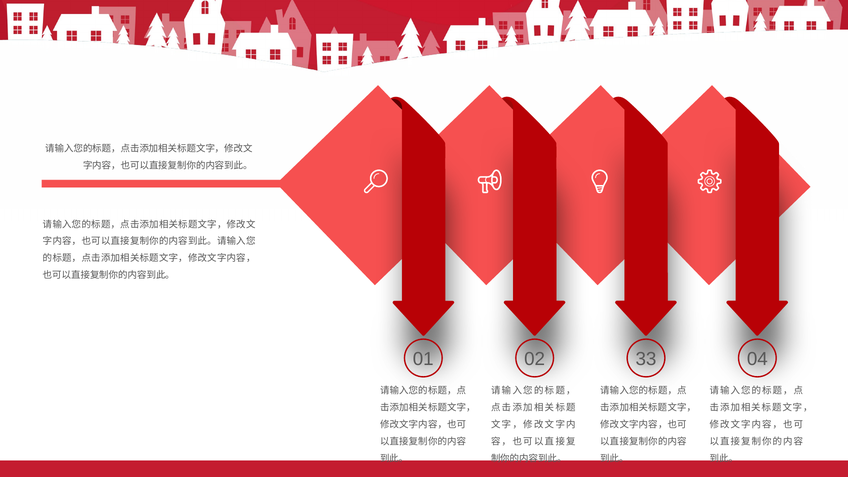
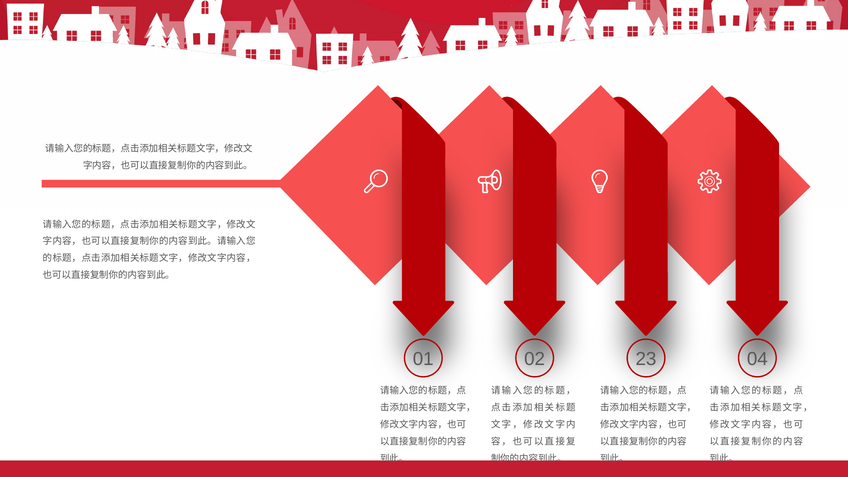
33: 33 -> 23
